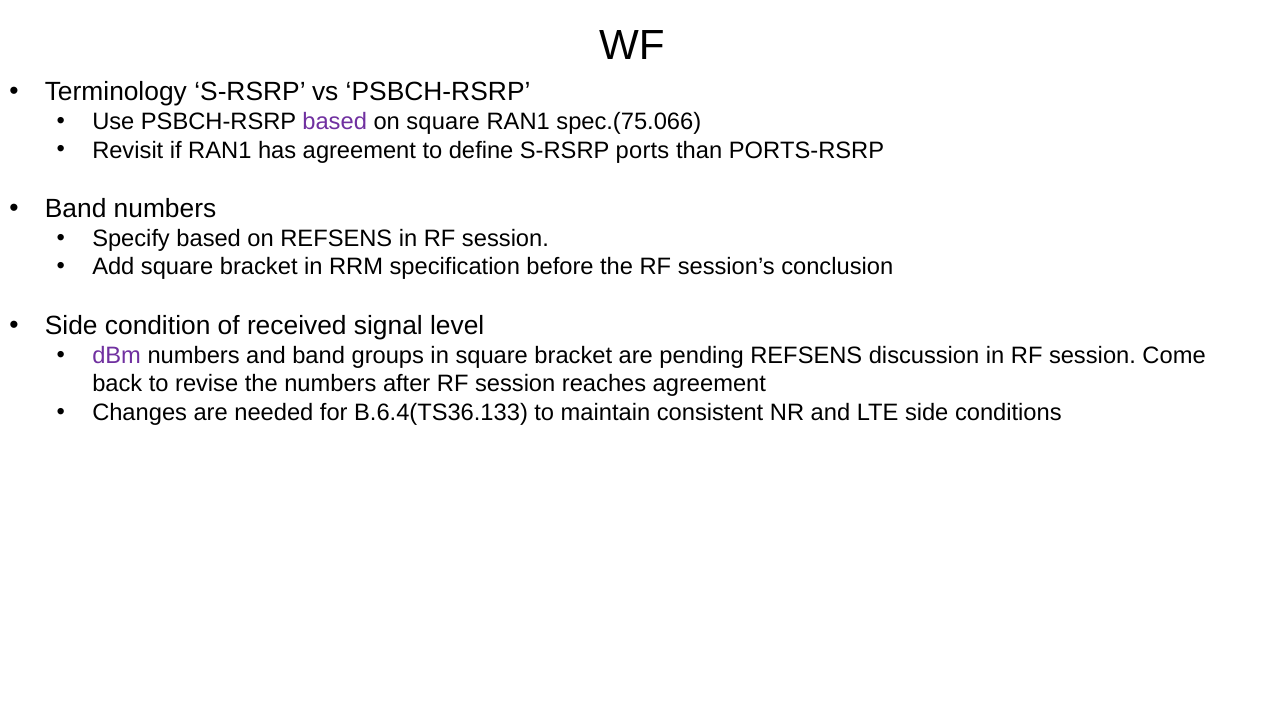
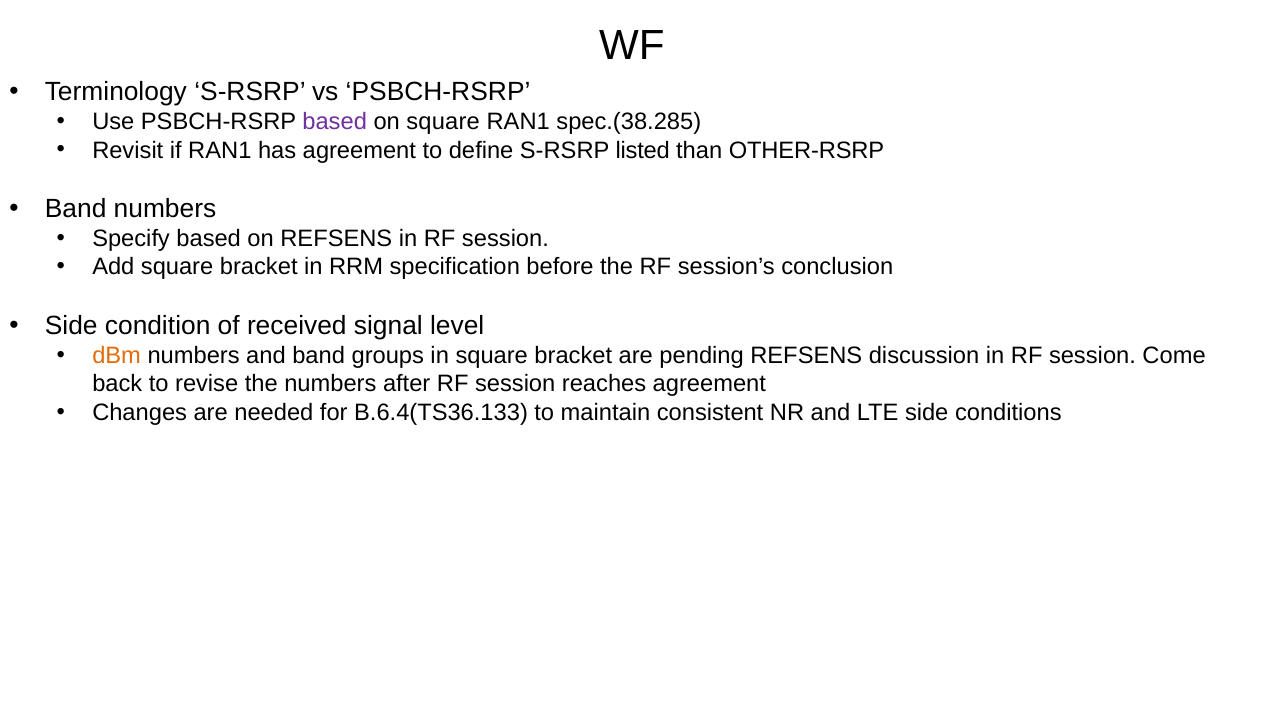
spec.(75.066: spec.(75.066 -> spec.(38.285
ports: ports -> listed
PORTS-RSRP: PORTS-RSRP -> OTHER-RSRP
dBm colour: purple -> orange
